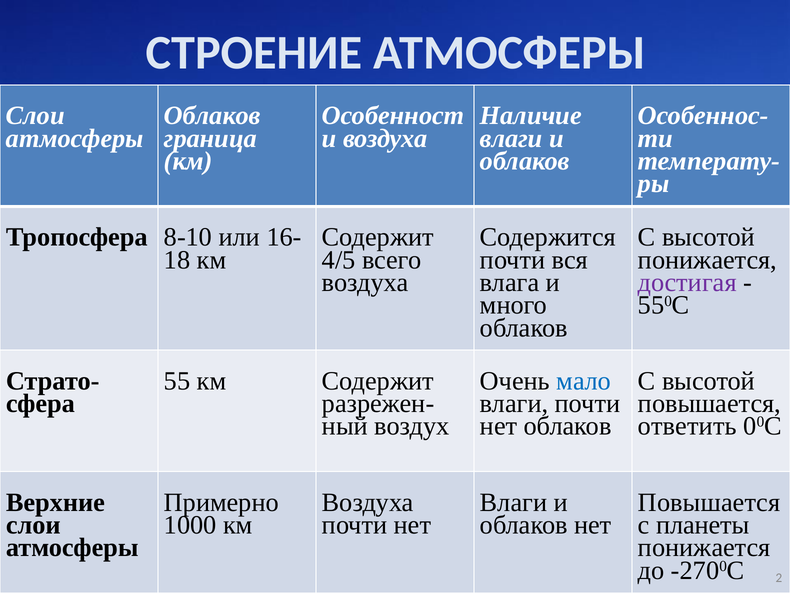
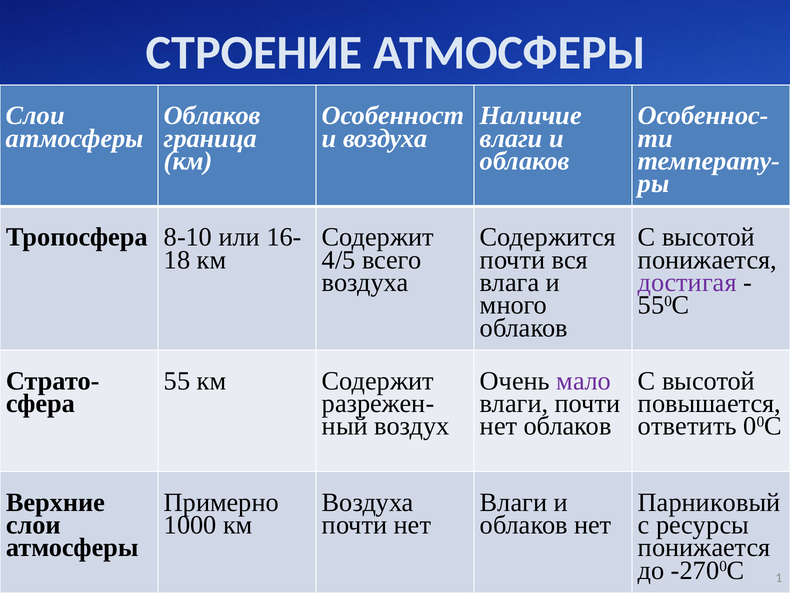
мало colour: blue -> purple
Повышается at (709, 502): Повышается -> Парниковый
планеты: планеты -> ресурсы
2: 2 -> 1
